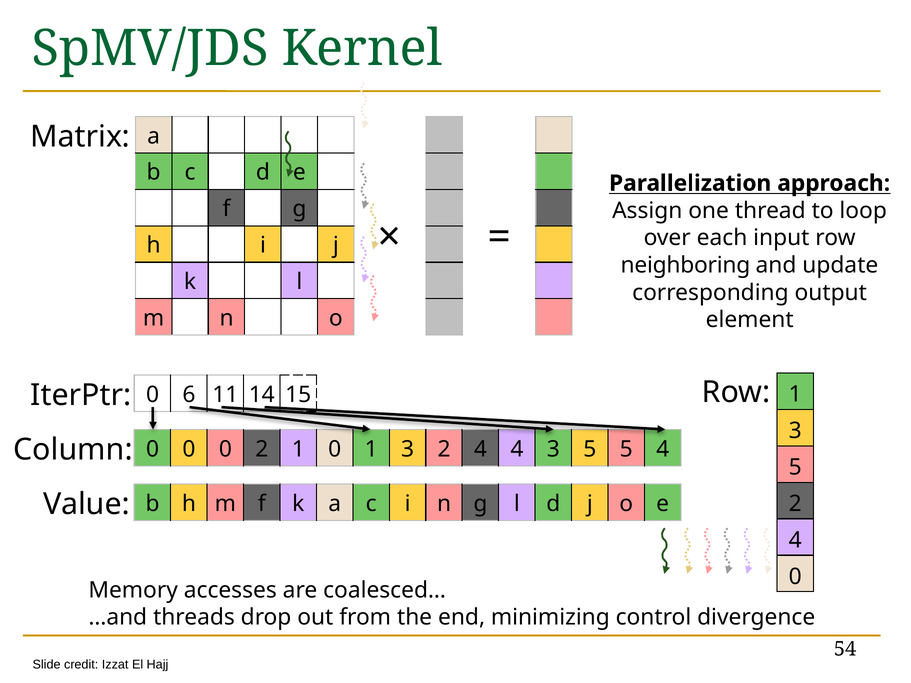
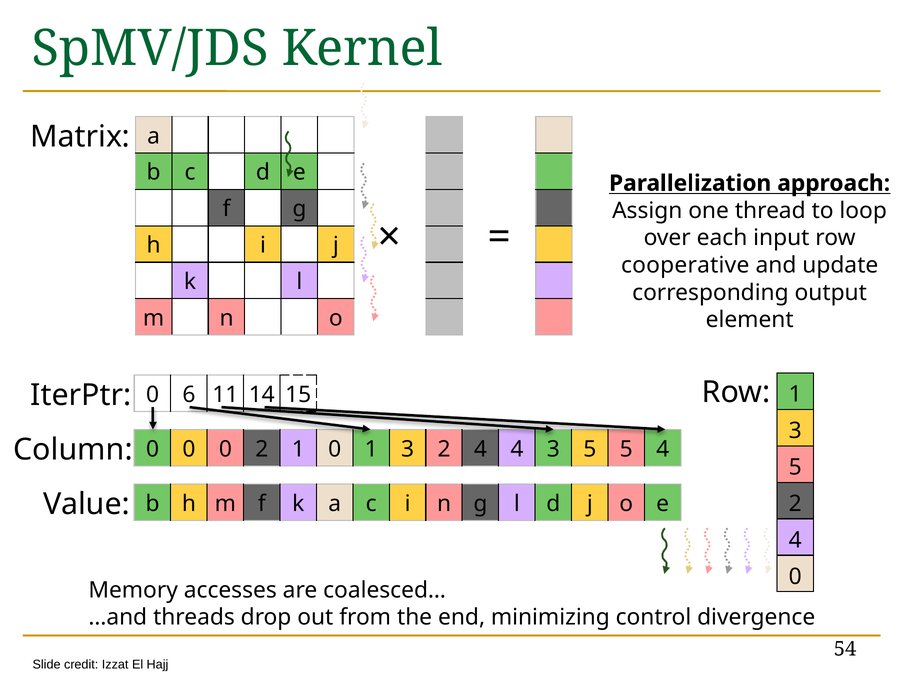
neighboring: neighboring -> cooperative
